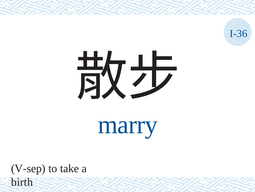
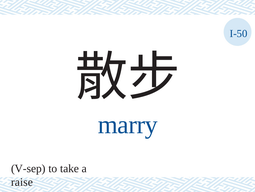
I-36: I-36 -> I-50
birth: birth -> raise
